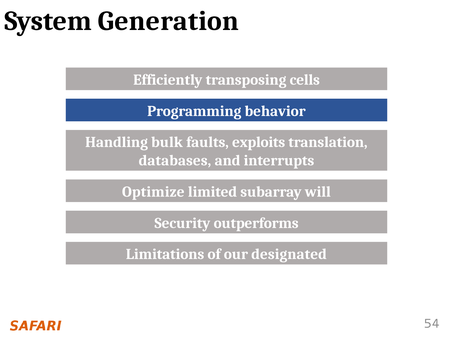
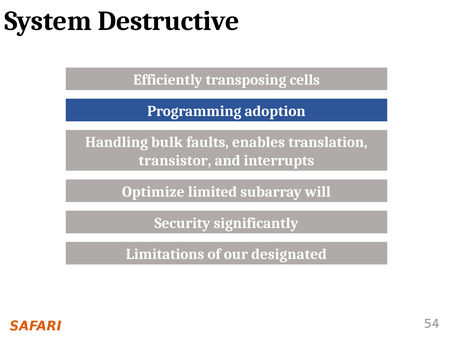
Generation: Generation -> Destructive
behavior: behavior -> adoption
exploits: exploits -> enables
databases: databases -> transistor
outperforms: outperforms -> significantly
